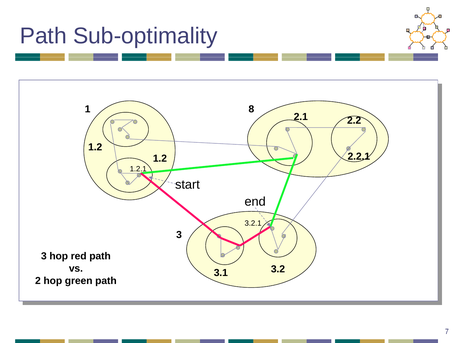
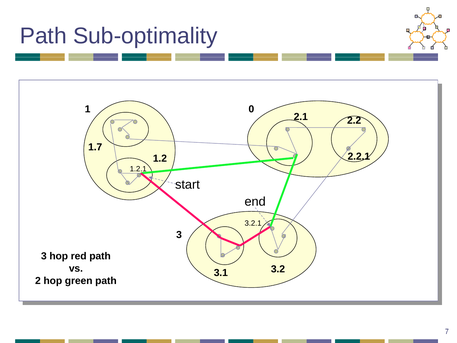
8: 8 -> 0
1.2 at (95, 147): 1.2 -> 1.7
